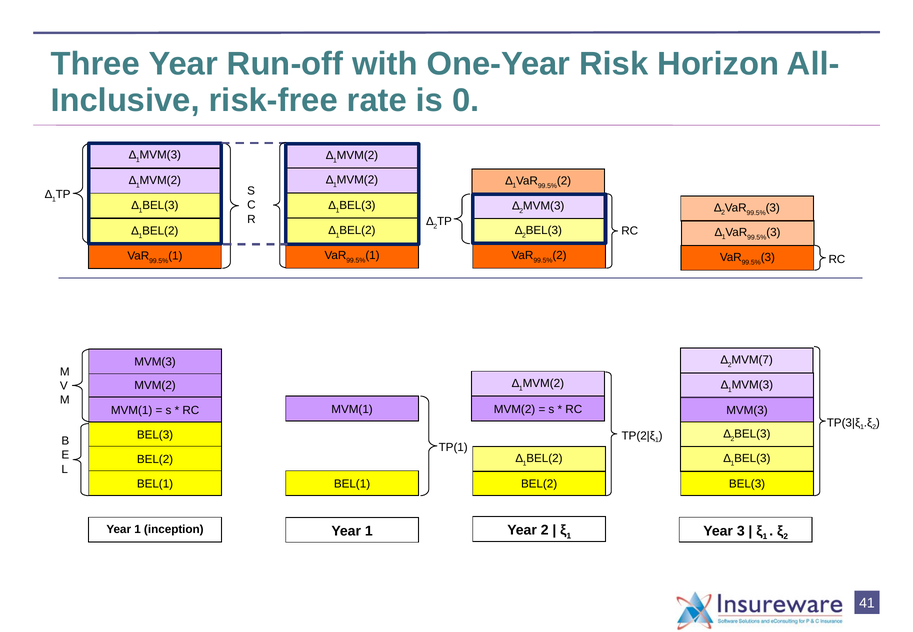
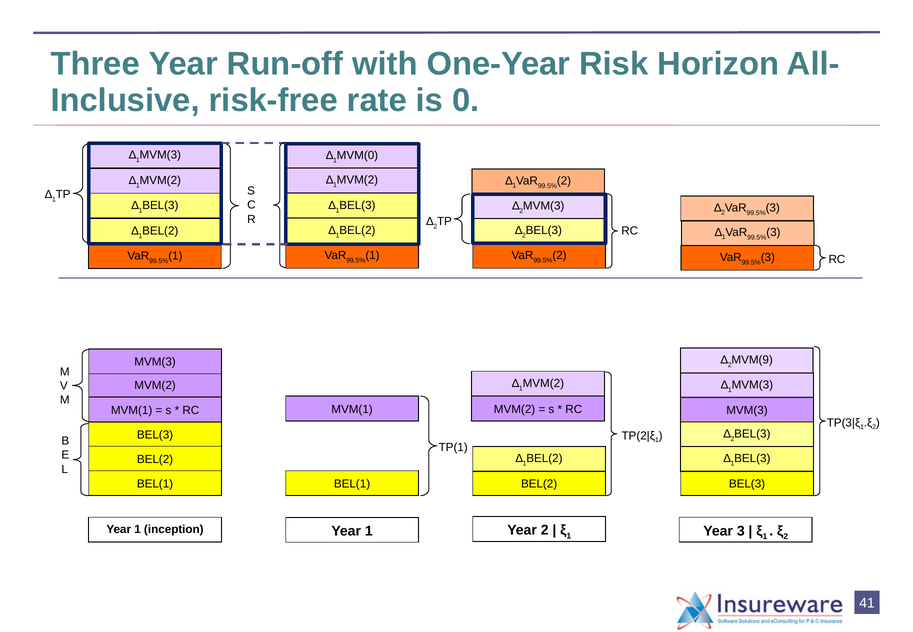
MVM(2 at (357, 155): MVM(2 -> MVM(0
MVM(7: MVM(7 -> MVM(9
